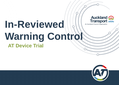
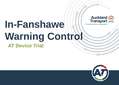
In-Reviewed: In-Reviewed -> In-Fanshawe
